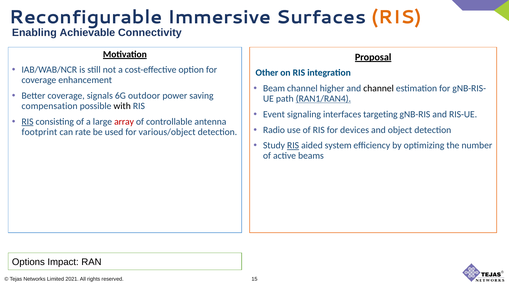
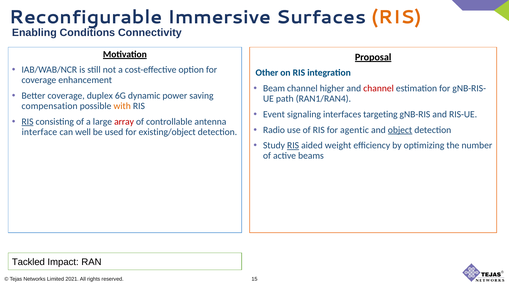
Achievable: Achievable -> Conditions
channel at (379, 88) colour: black -> red
signals: signals -> duplex
outdoor: outdoor -> dynamic
RAN1/RAN4 underline: present -> none
with colour: black -> orange
devices: devices -> agentic
object underline: none -> present
footprint: footprint -> interface
rate: rate -> well
various/object: various/object -> existing/object
system: system -> weight
Options: Options -> Tackled
